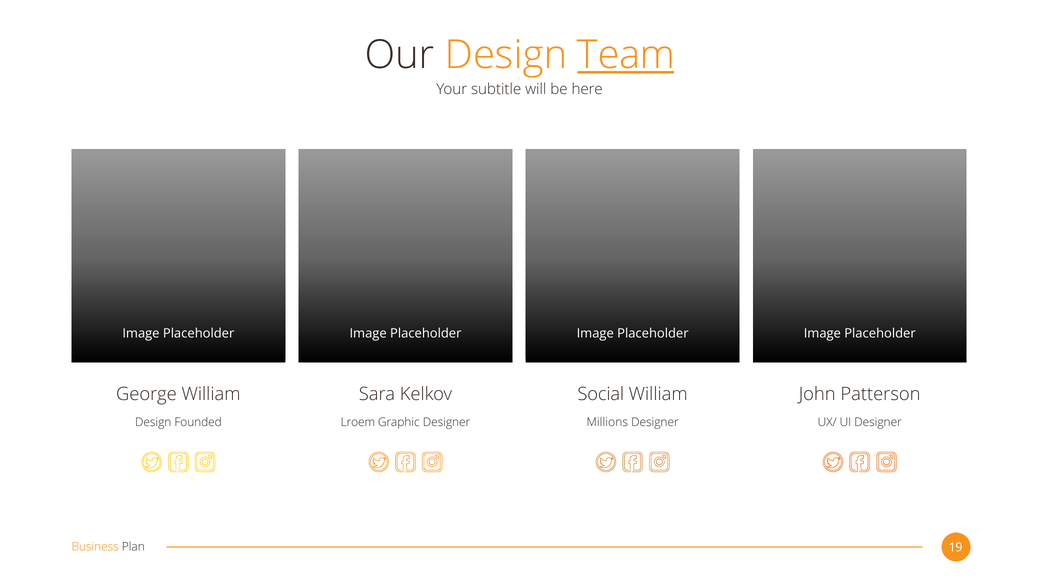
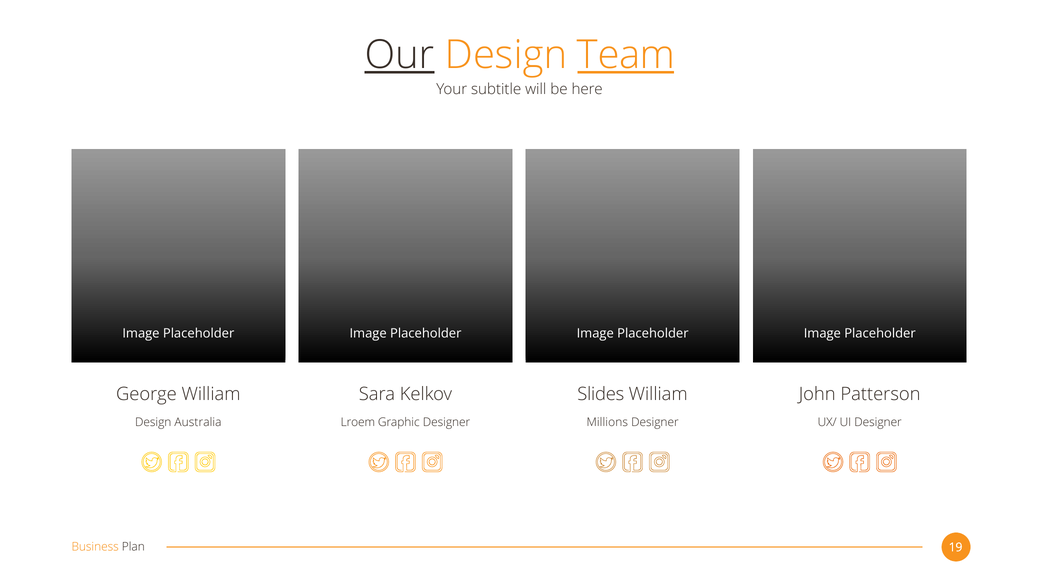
Our underline: none -> present
Social: Social -> Slides
Founded: Founded -> Australia
